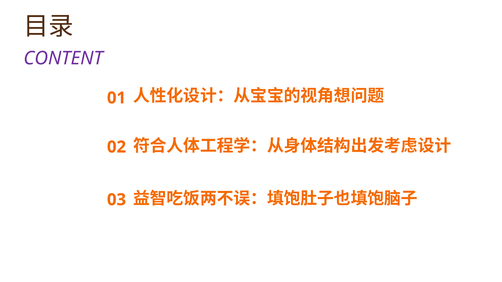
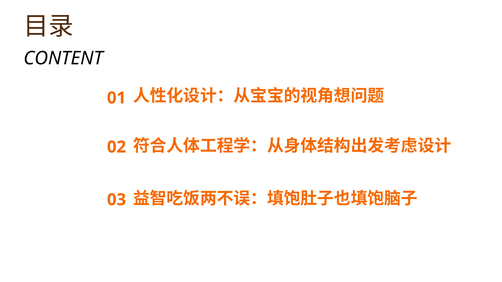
CONTENT colour: purple -> black
